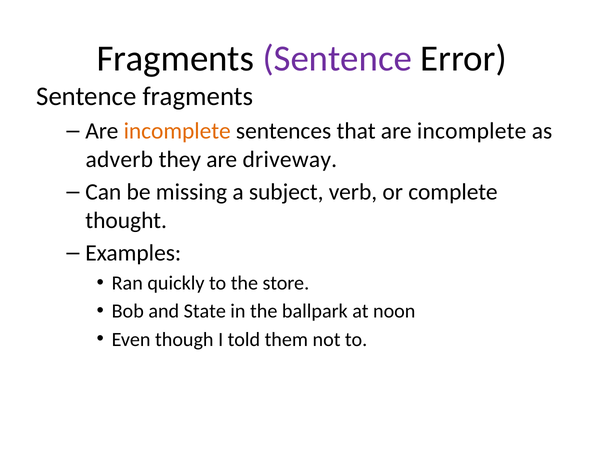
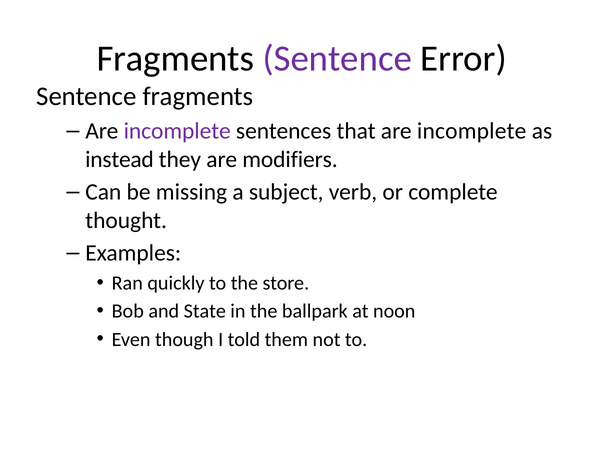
incomplete at (177, 131) colour: orange -> purple
adverb: adverb -> instead
driveway: driveway -> modifiers
